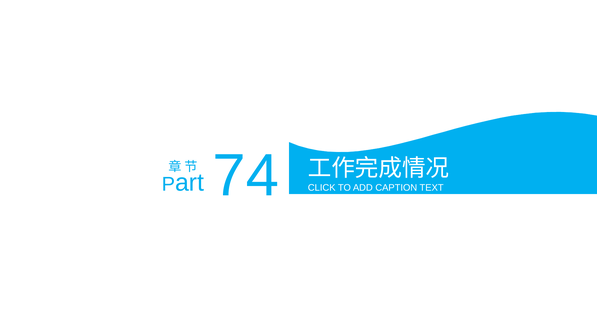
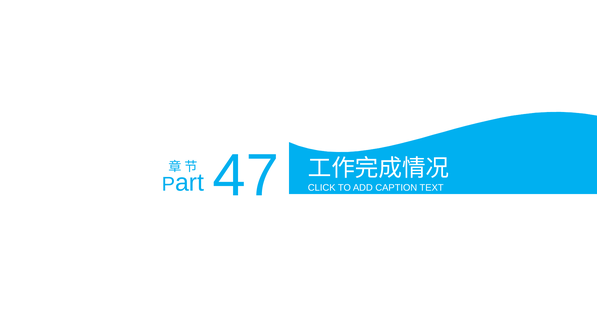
74: 74 -> 47
